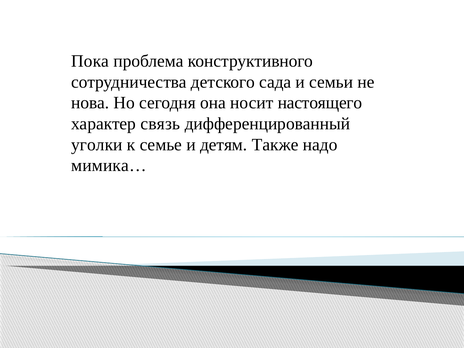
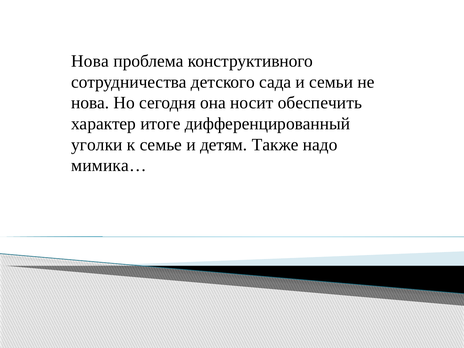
Пока at (90, 61): Пока -> Нова
настоящего: настоящего -> обеспечить
связь: связь -> итоге
